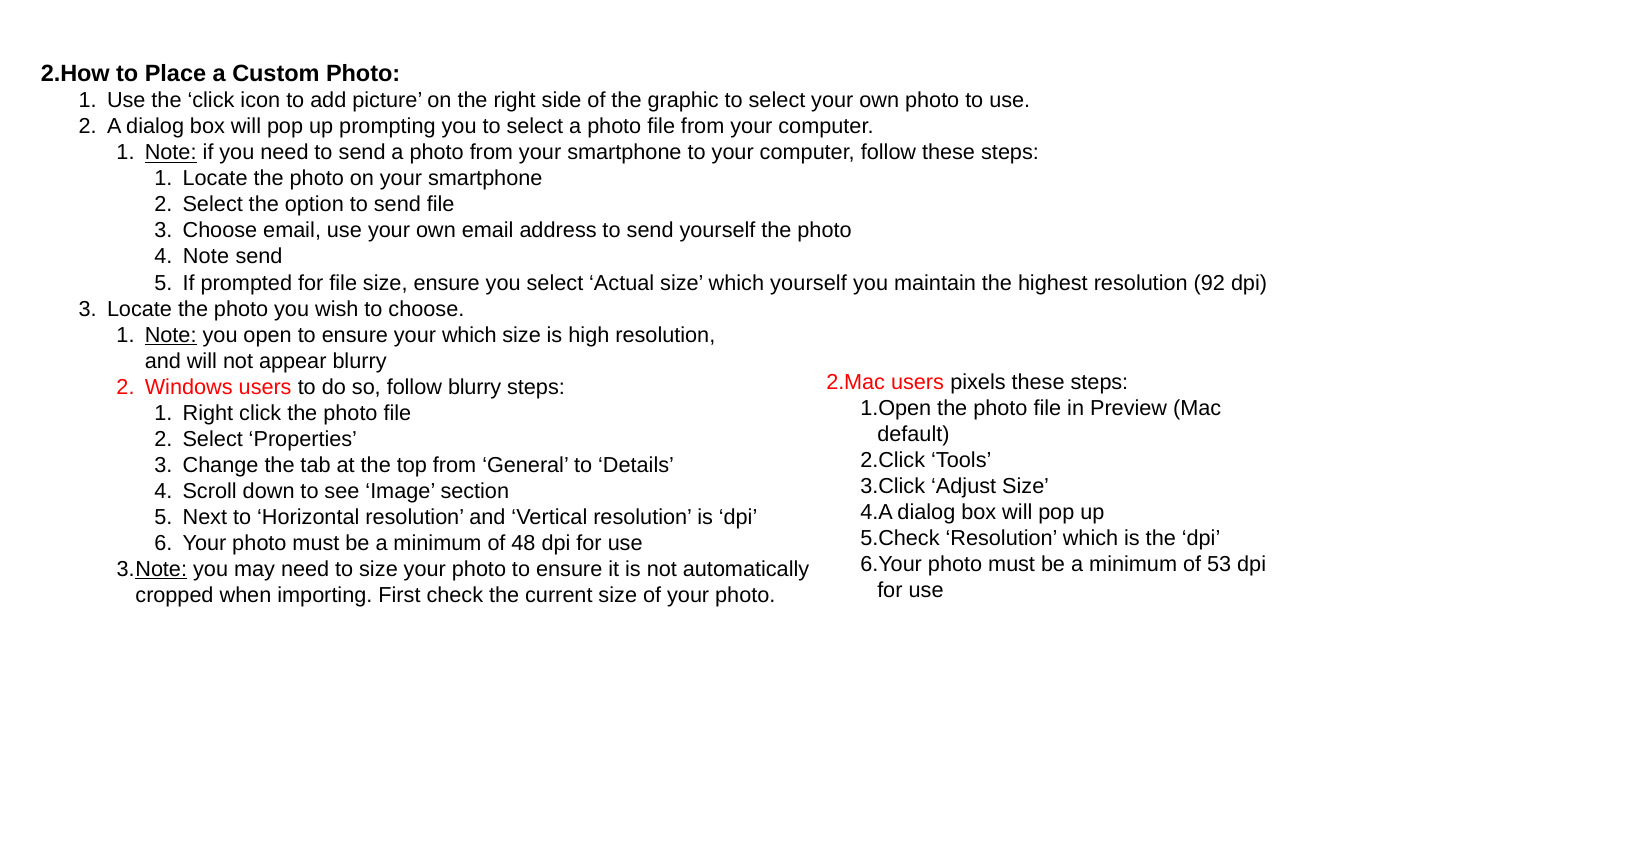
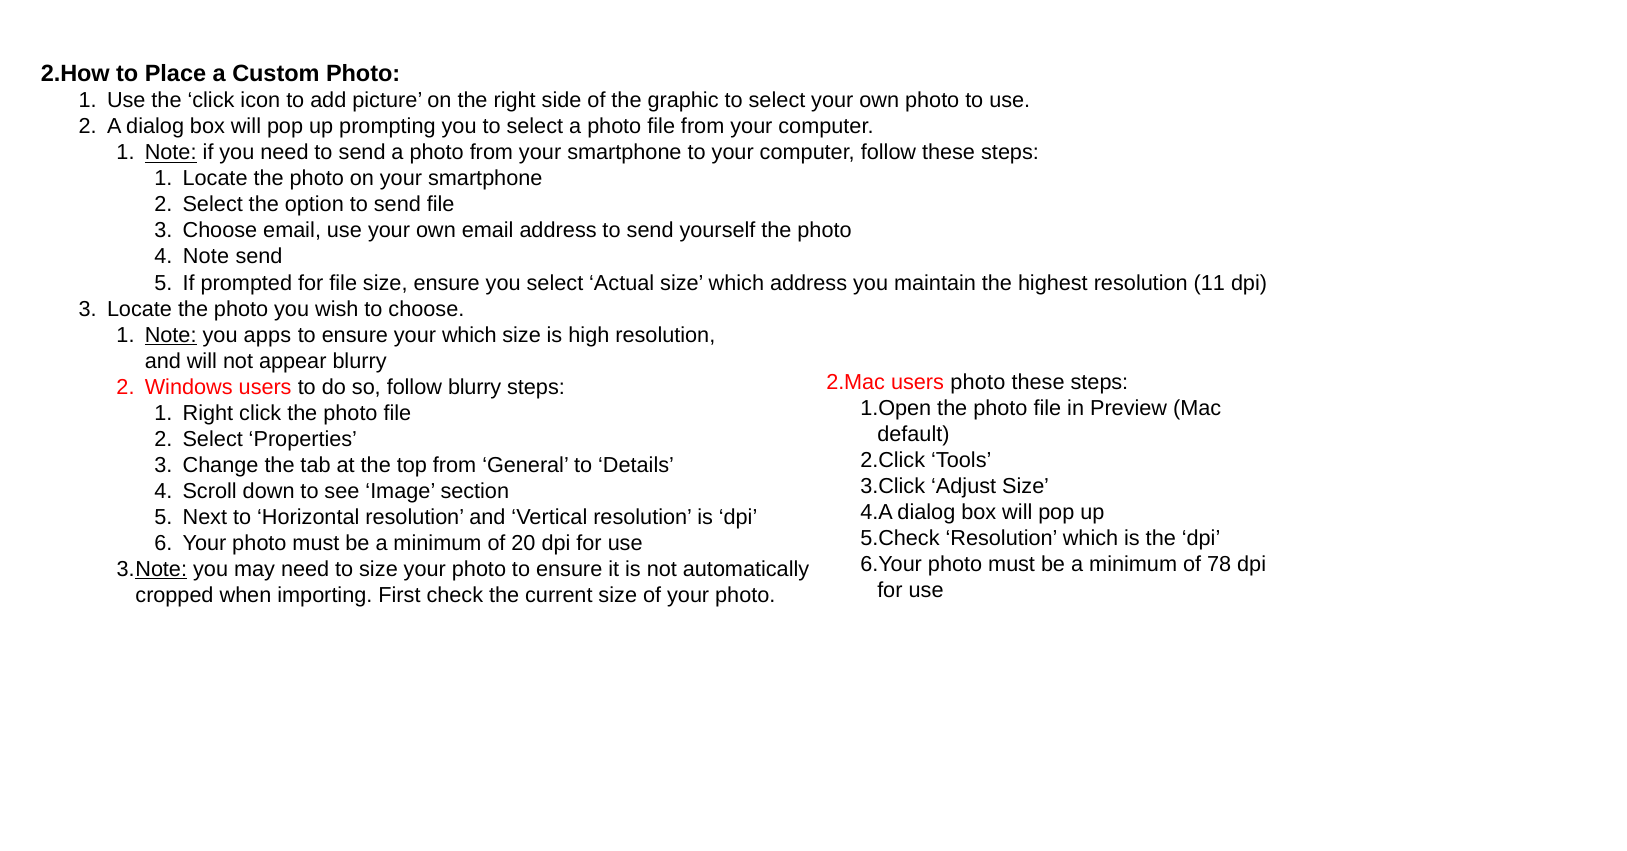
which yourself: yourself -> address
92: 92 -> 11
open: open -> apps
users pixels: pixels -> photo
48: 48 -> 20
53: 53 -> 78
